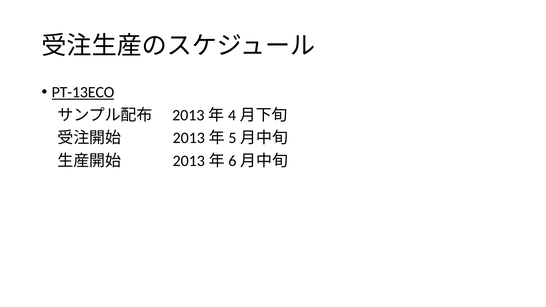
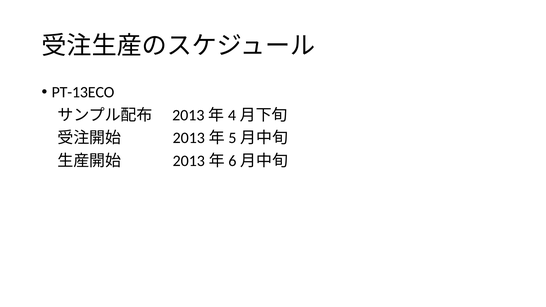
PT-13ECO underline: present -> none
